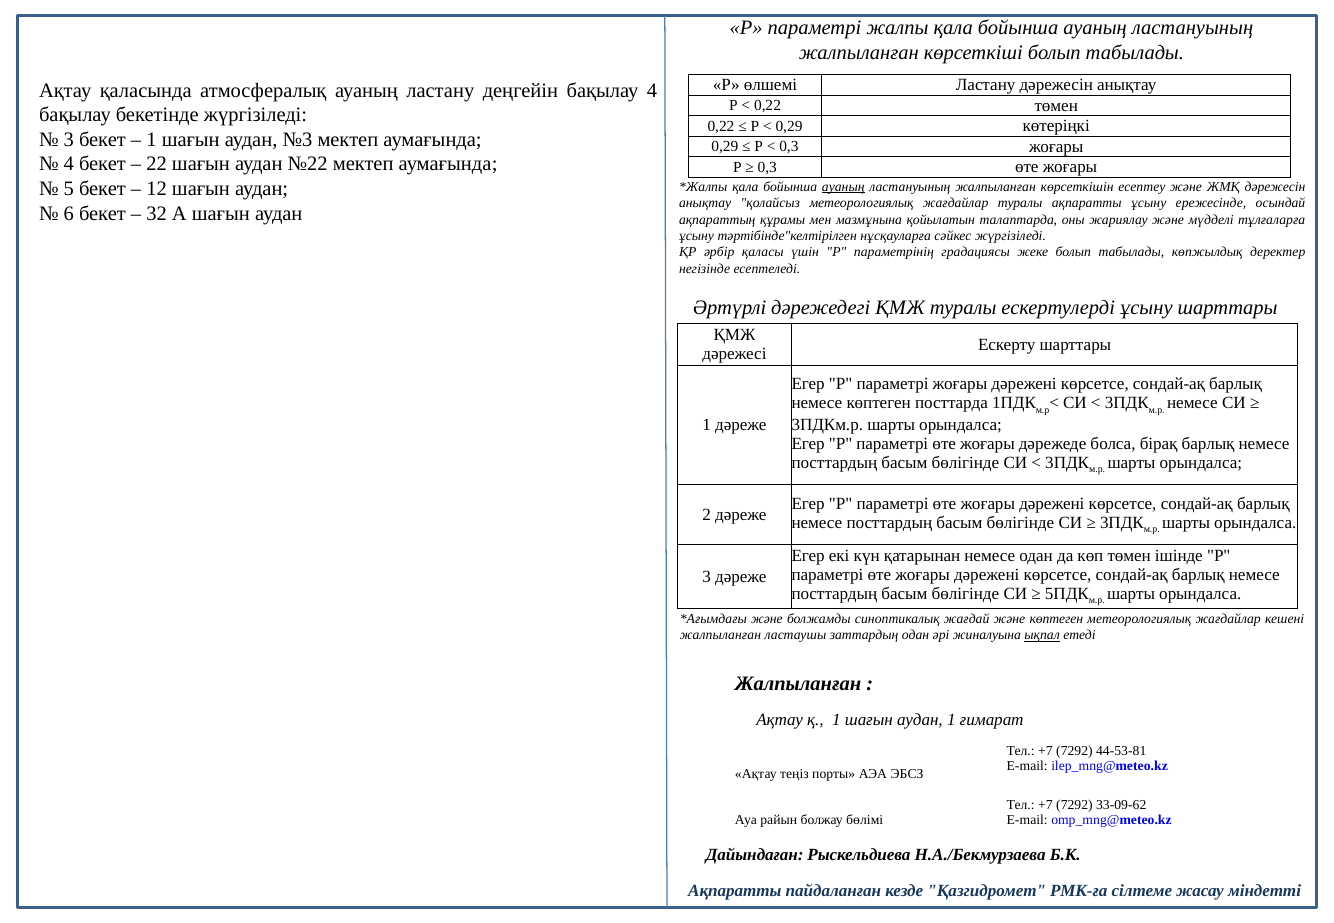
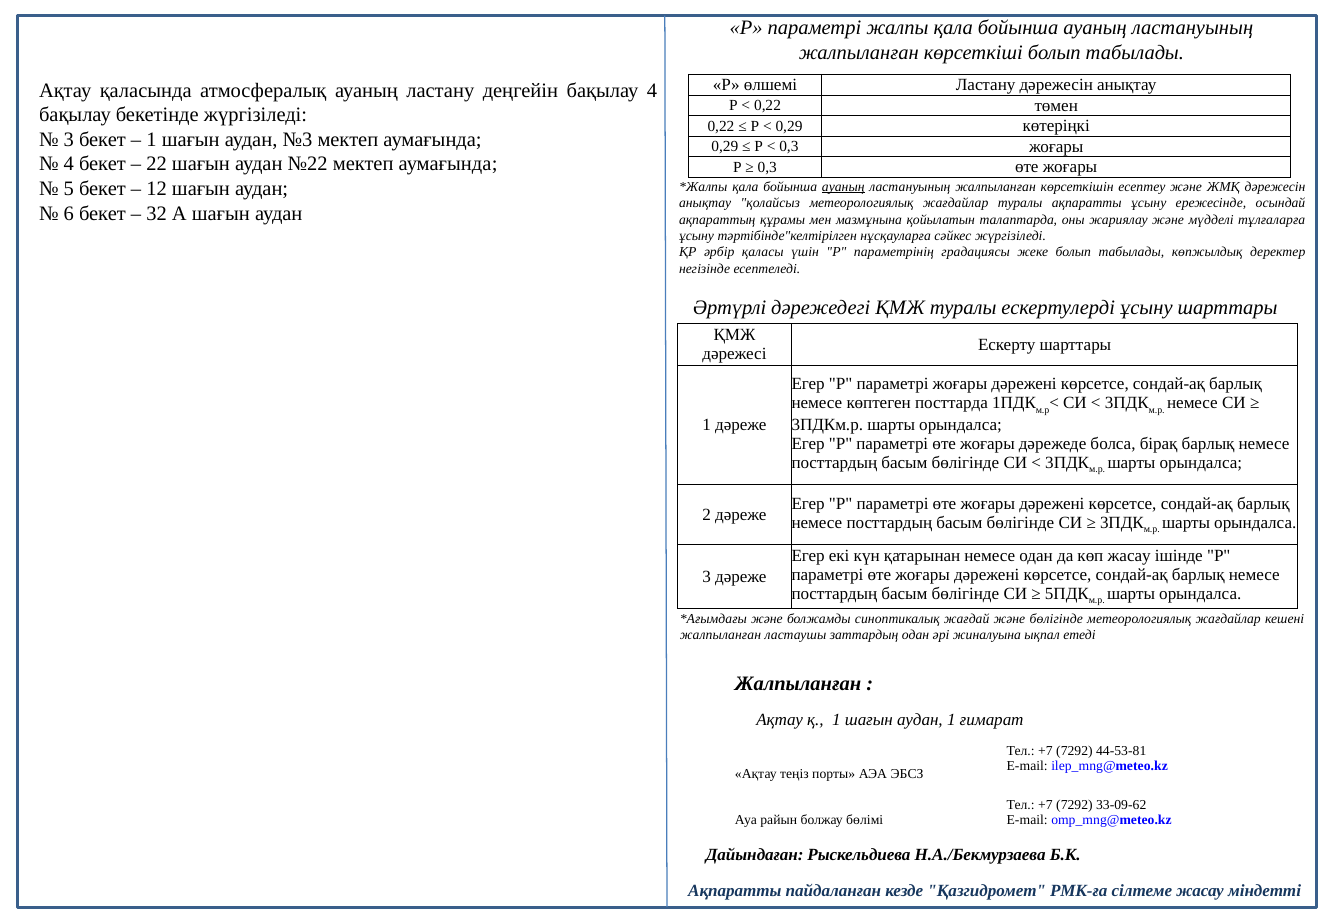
көп төмен: төмен -> жасау
және көптеген: көптеген -> бөлігінде
ықпал underline: present -> none
